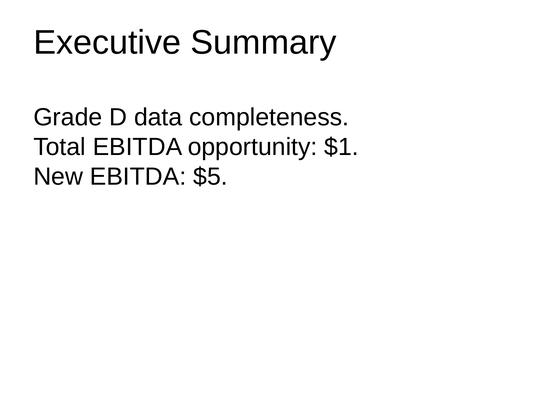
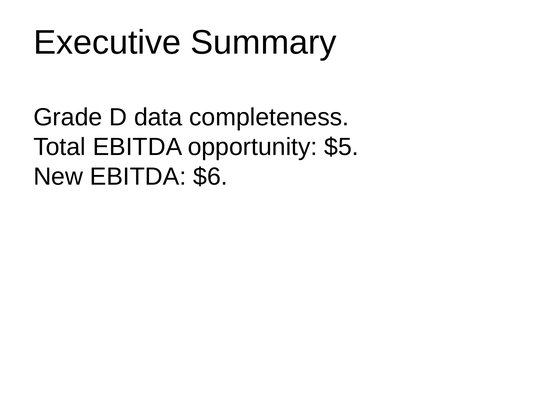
$1: $1 -> $5
$5: $5 -> $6
